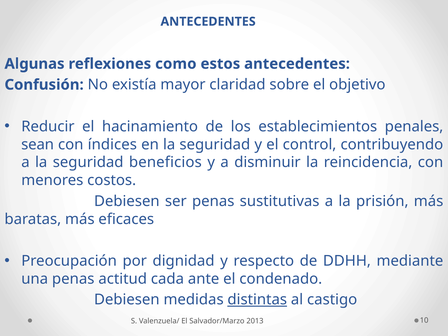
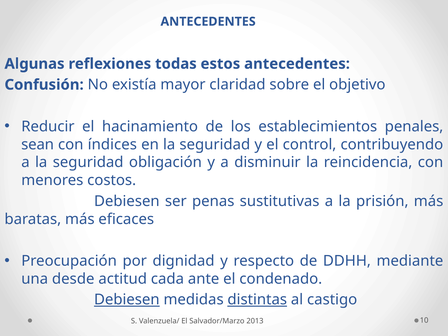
como: como -> todas
beneficios: beneficios -> obligación
una penas: penas -> desde
Debiesen at (127, 300) underline: none -> present
